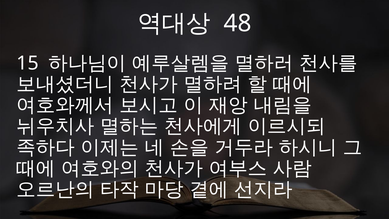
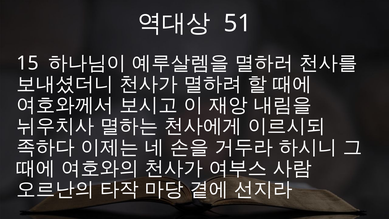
48: 48 -> 51
